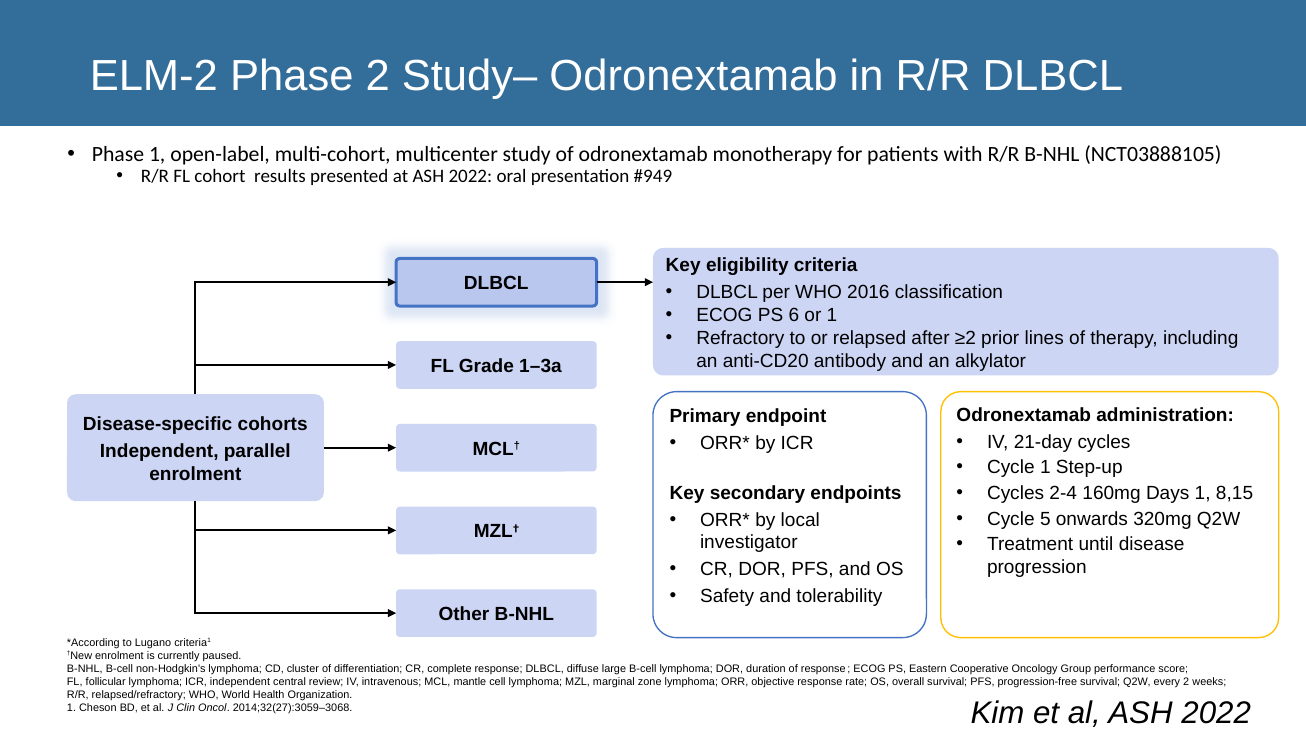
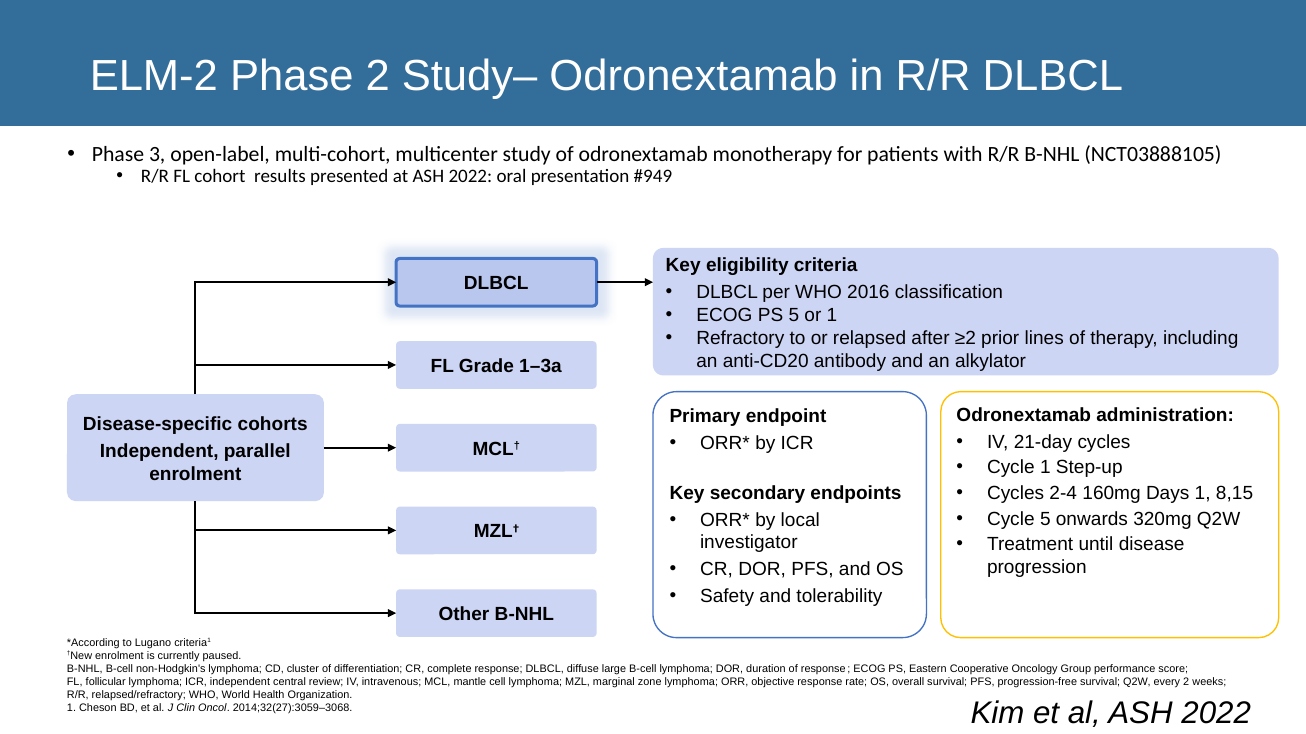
Phase 1: 1 -> 3
PS 6: 6 -> 5
